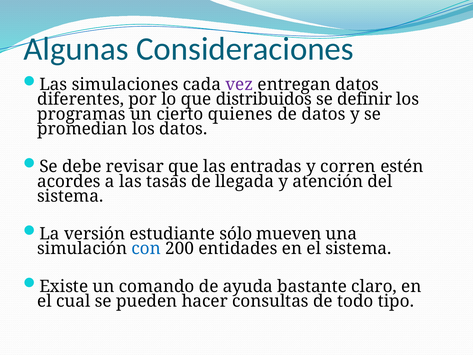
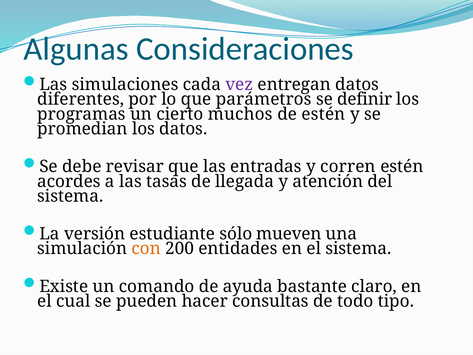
distribuidos: distribuidos -> parámetros
quienes: quienes -> muchos
de datos: datos -> estén
con colour: blue -> orange
